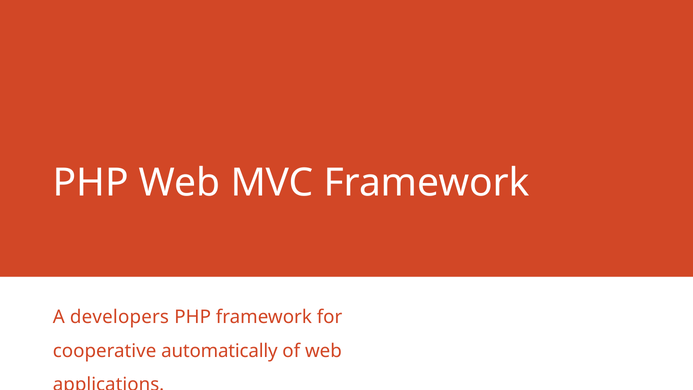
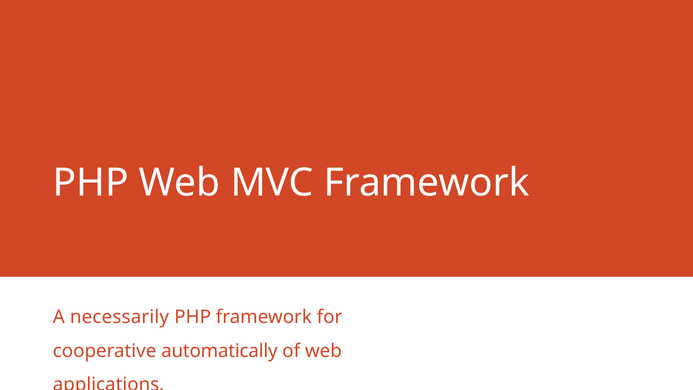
developers: developers -> necessarily
